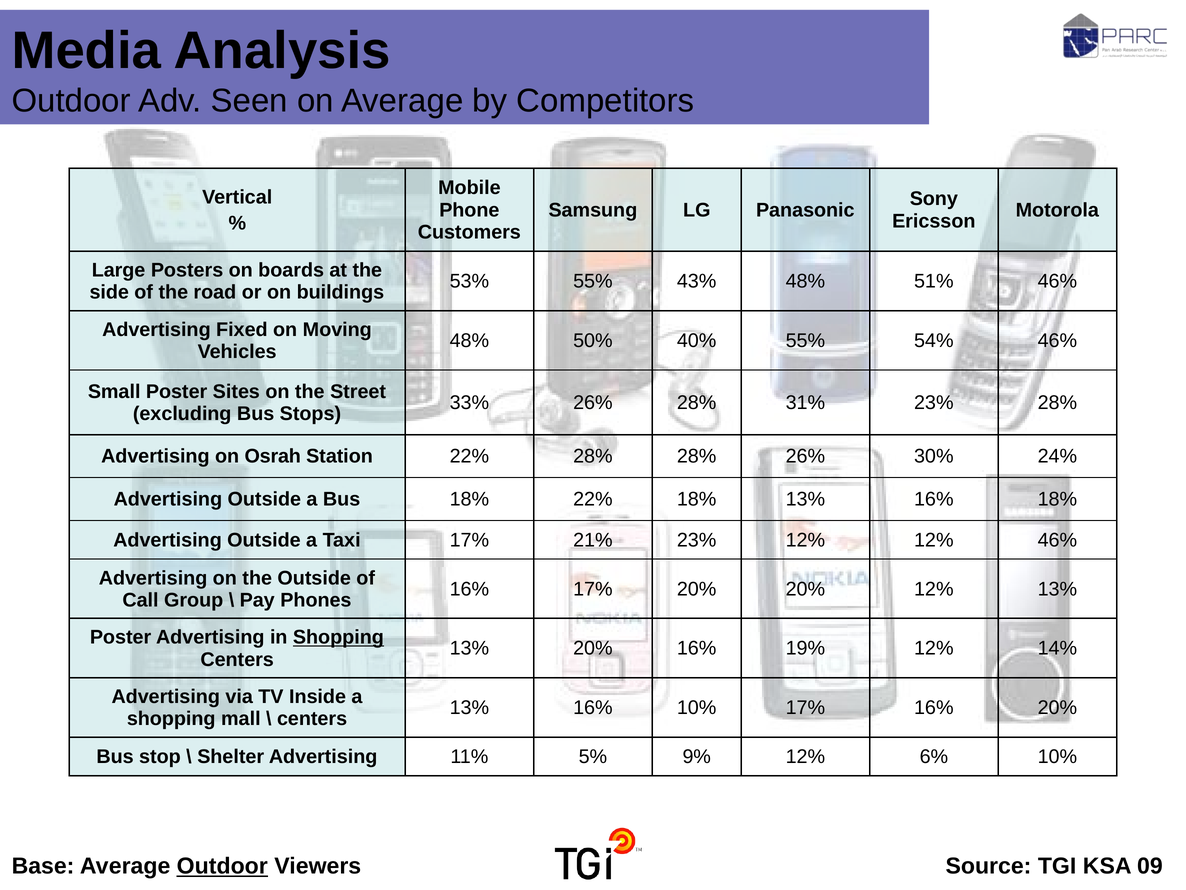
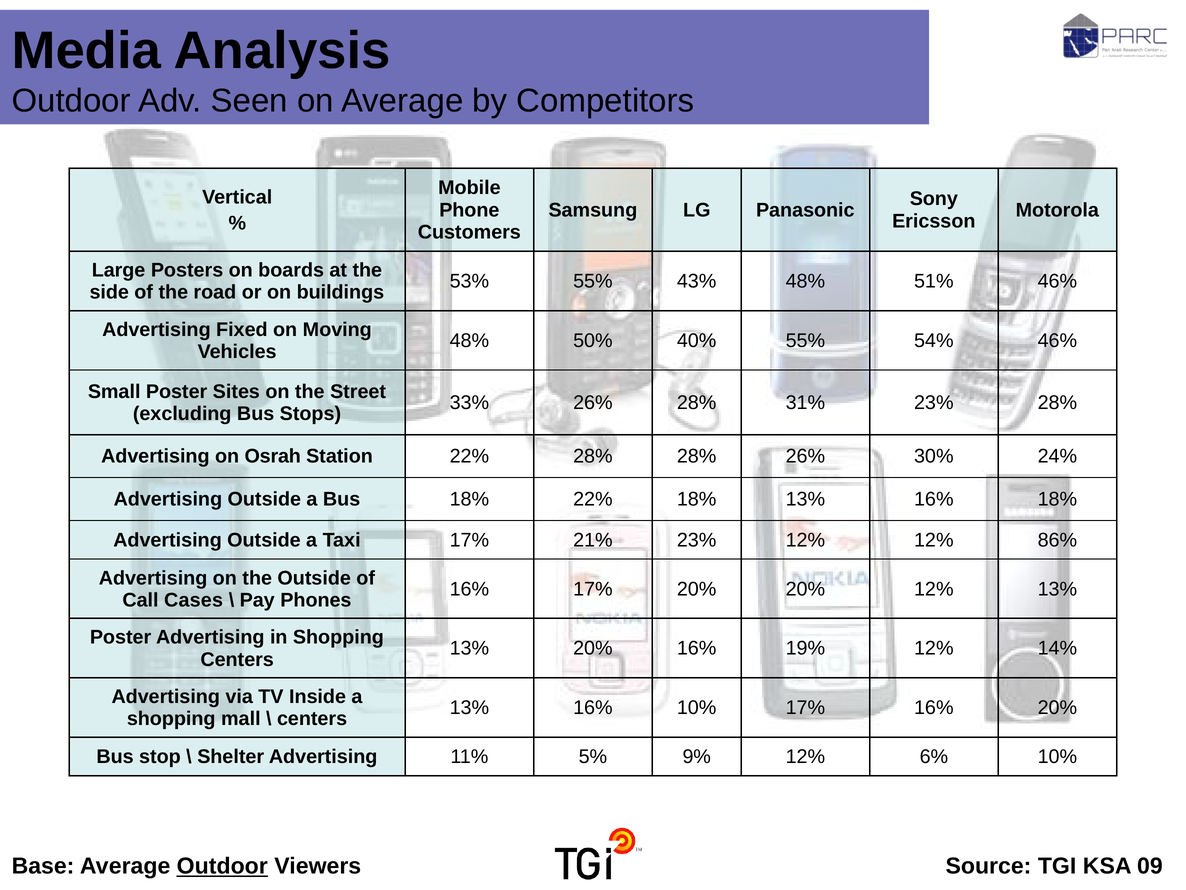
12% 46%: 46% -> 86%
Group: Group -> Cases
Shopping at (338, 637) underline: present -> none
